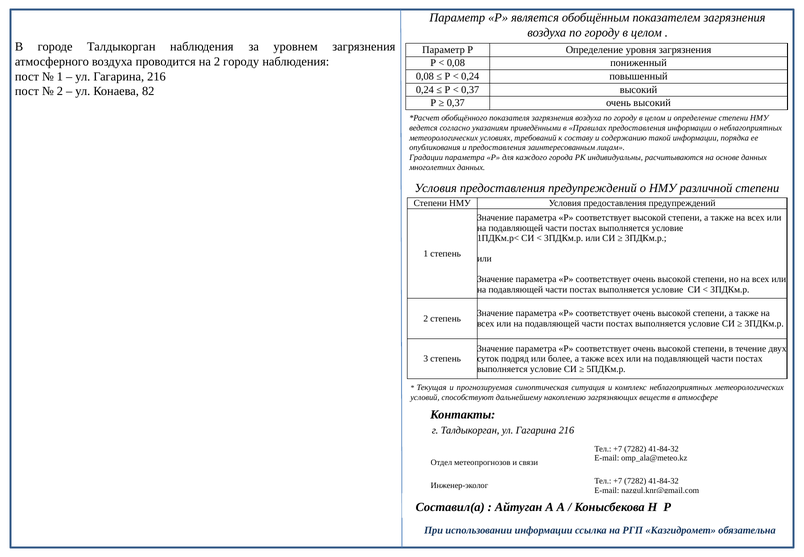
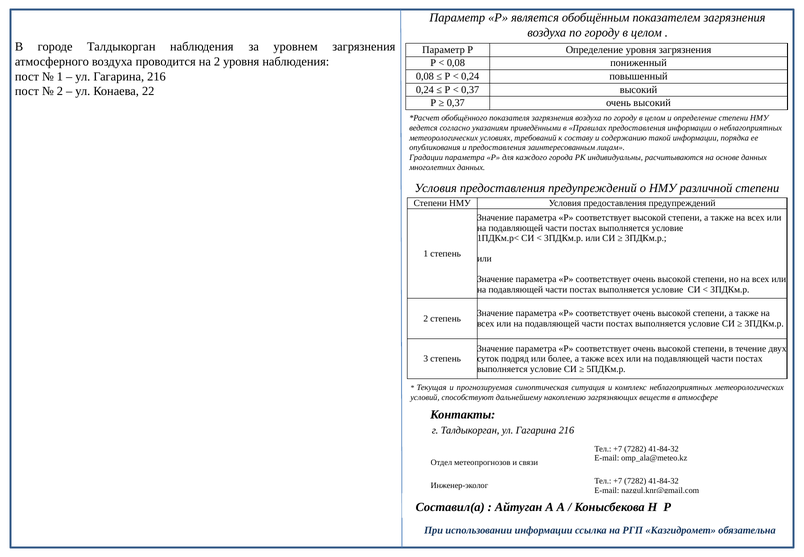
2 городу: городу -> уровня
82: 82 -> 22
